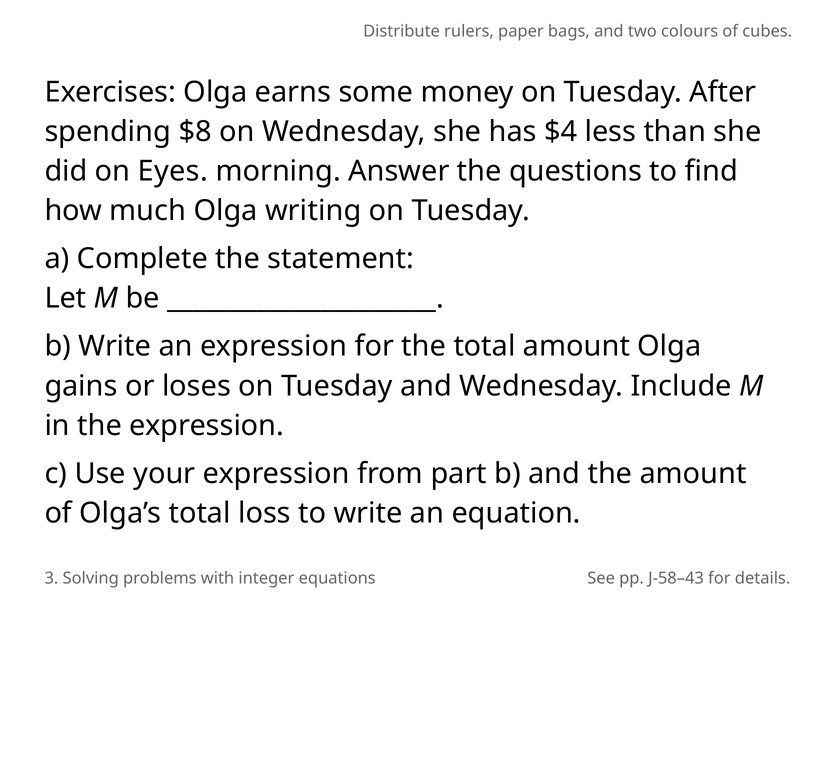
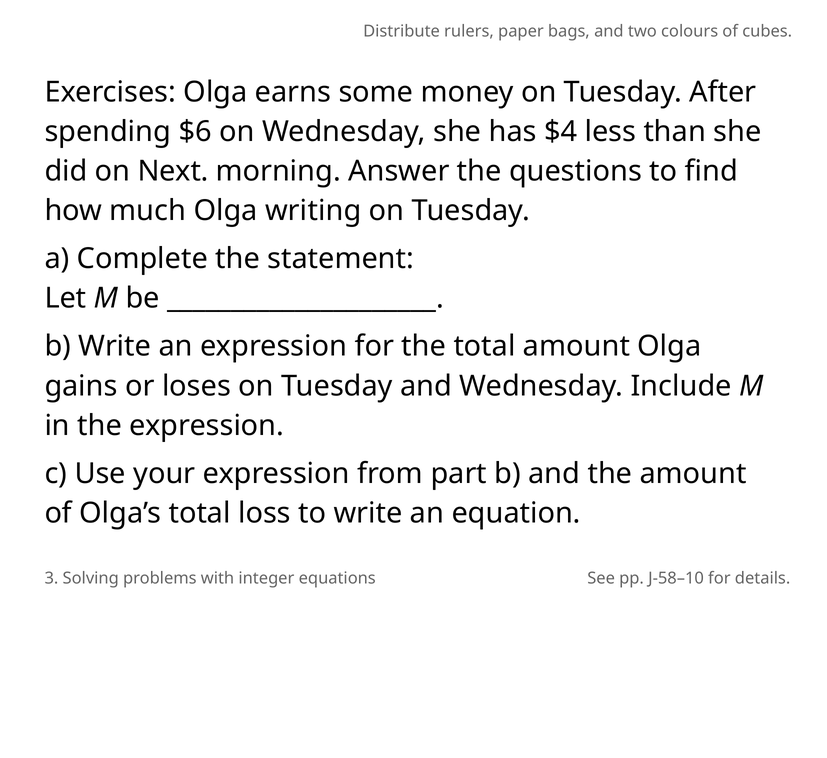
$8: $8 -> $6
Eyes: Eyes -> Next
J-58–43: J-58–43 -> J-58–10
